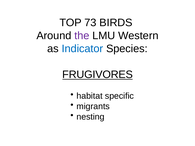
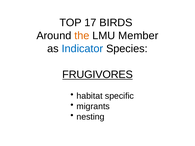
73: 73 -> 17
the colour: purple -> orange
Western: Western -> Member
